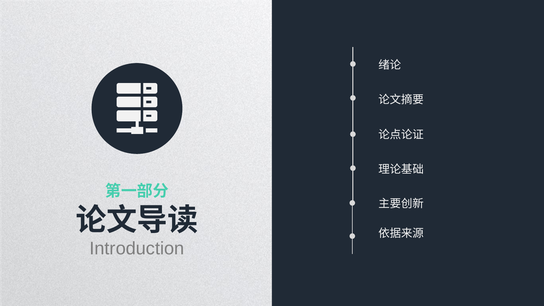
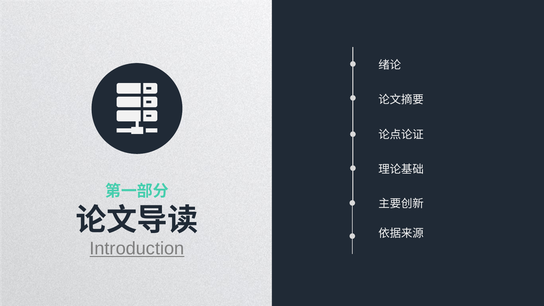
Introduction underline: none -> present
